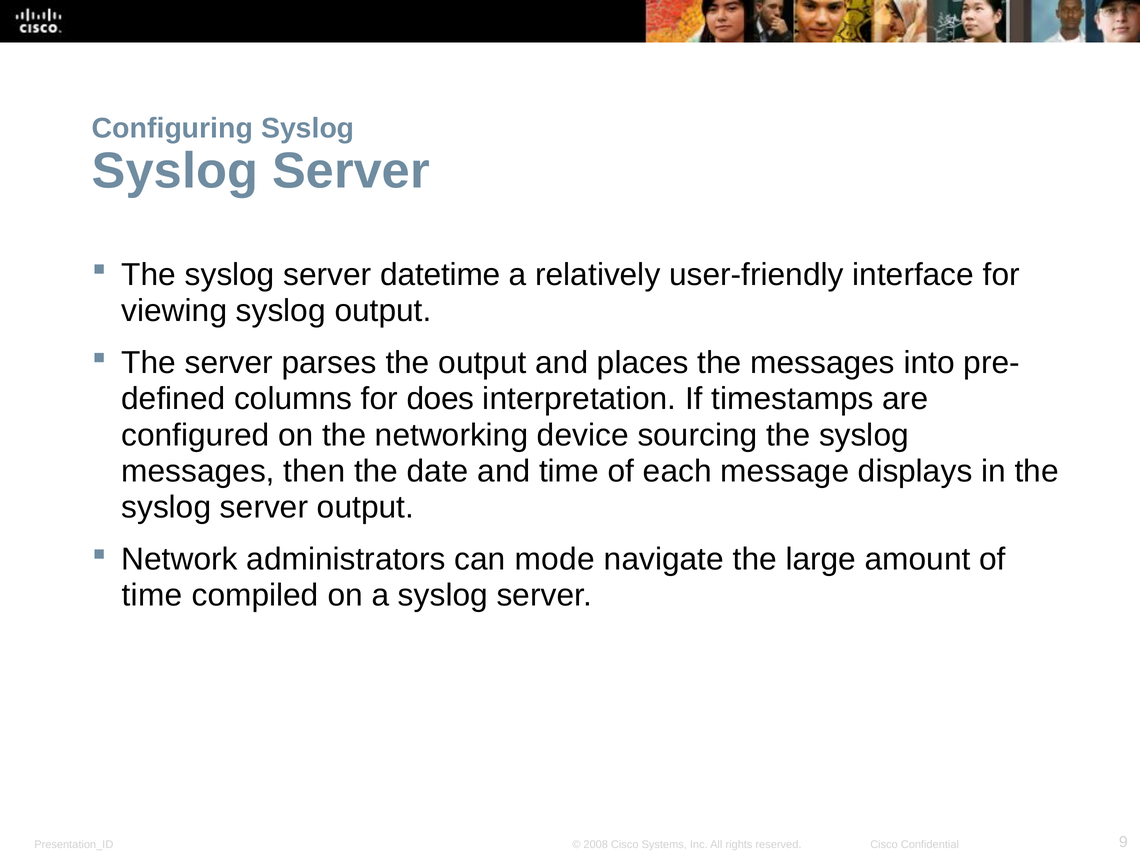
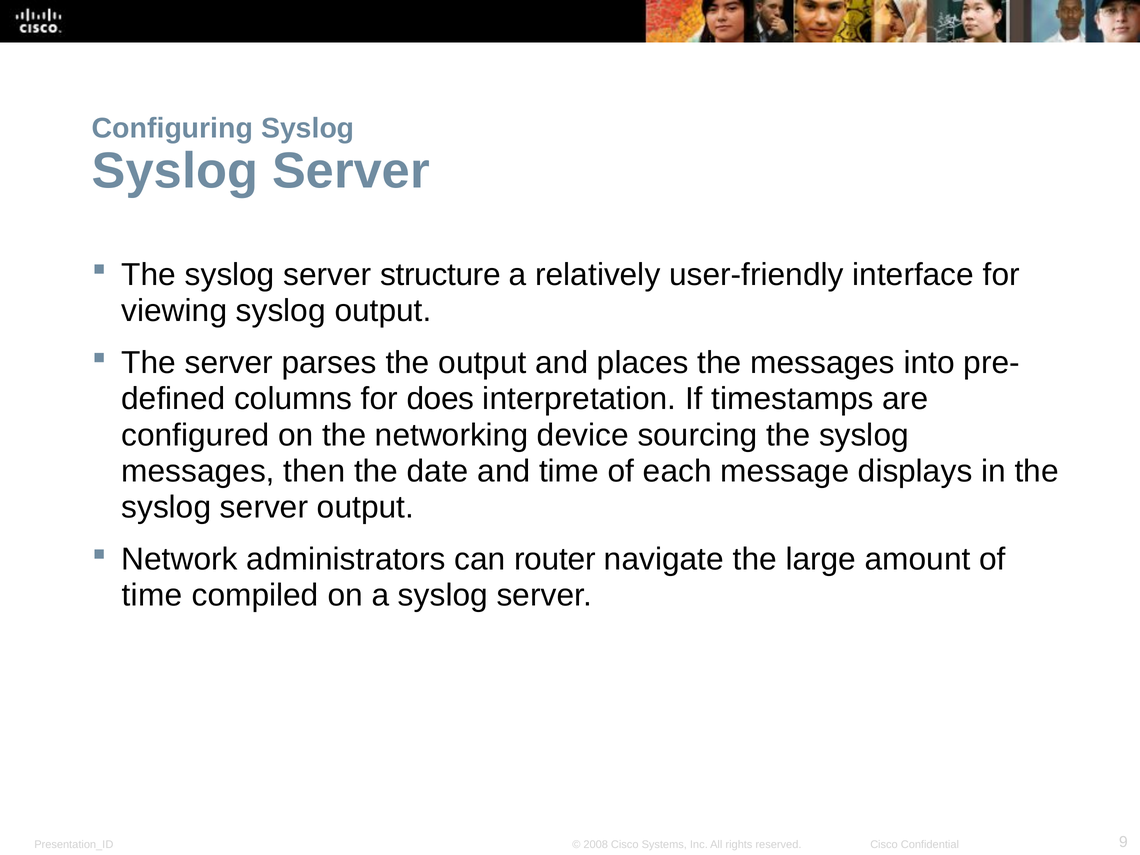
datetime: datetime -> structure
mode: mode -> router
